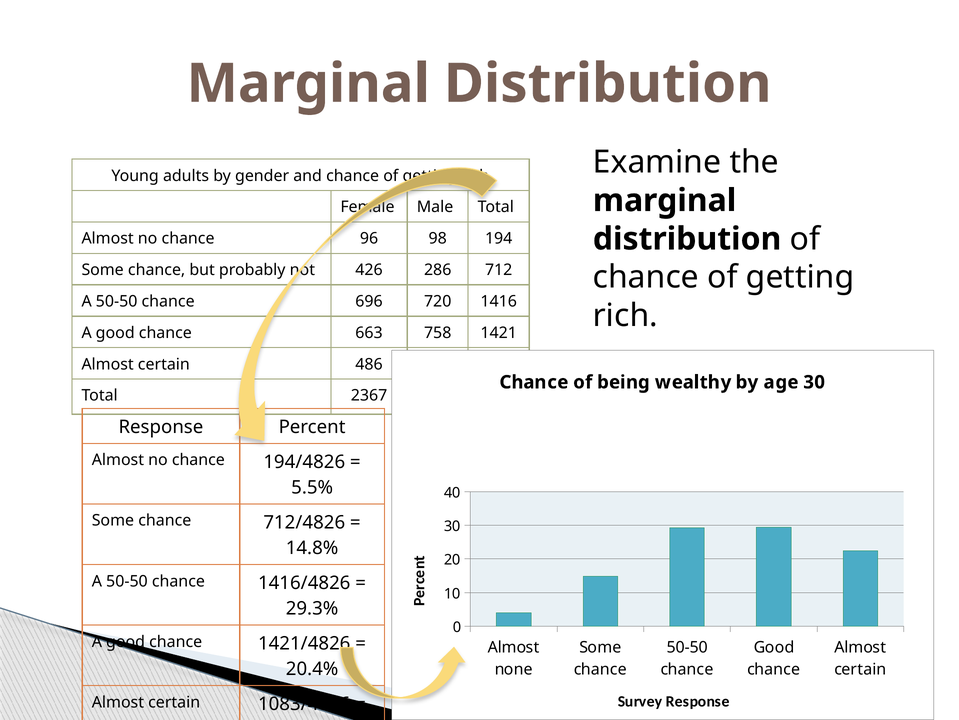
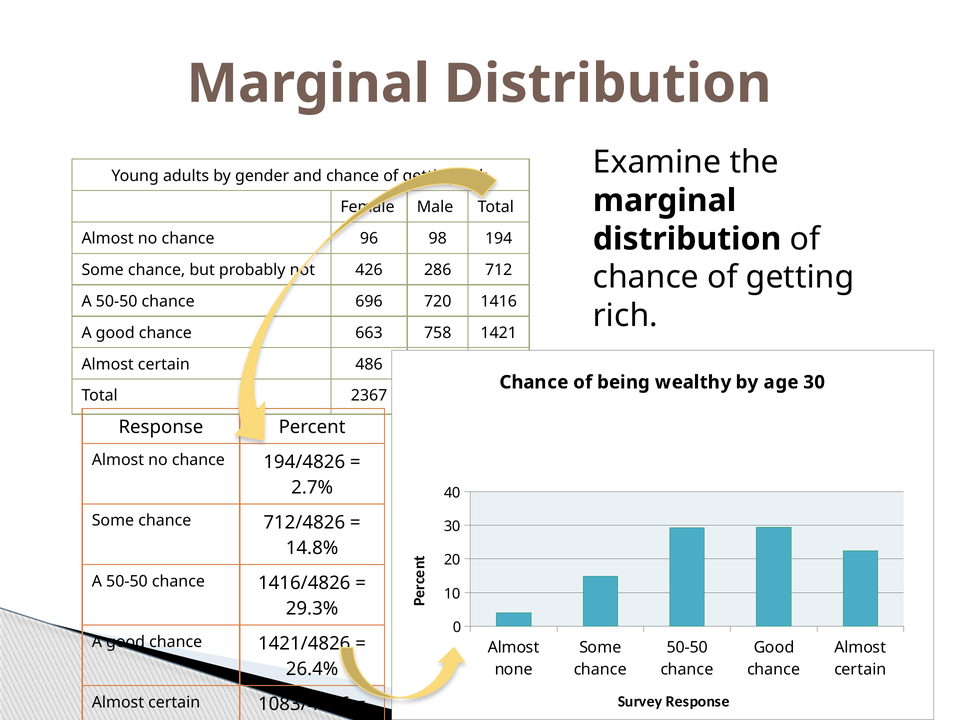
5.5%: 5.5% -> 2.7%
20.4%: 20.4% -> 26.4%
